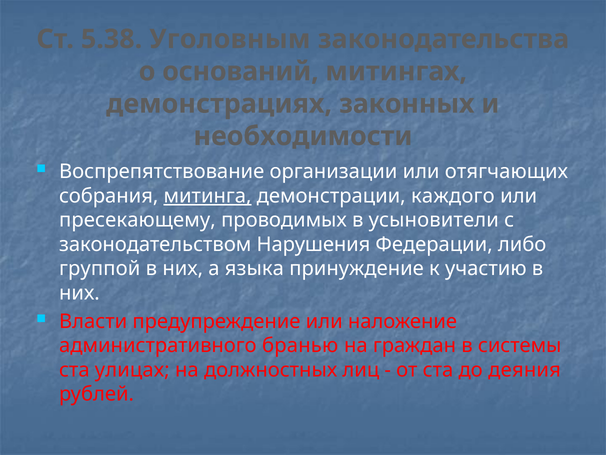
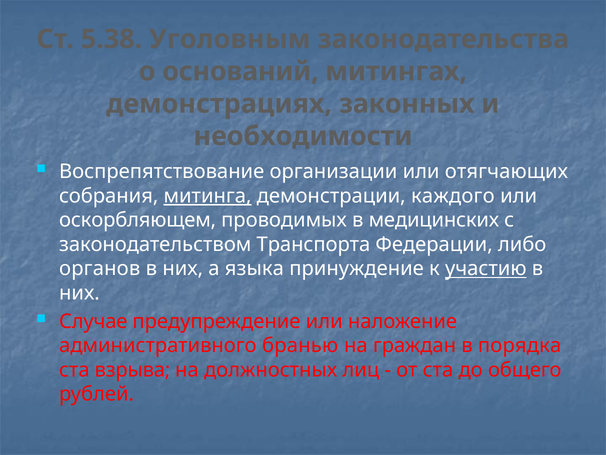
пресекающему: пресекающему -> оскорбляющем
усыновители: усыновители -> медицинских
Нарушения: Нарушения -> Транспорта
группой: группой -> органов
участию underline: none -> present
Власти: Власти -> Случае
системы: системы -> порядка
улицах: улицах -> взрыва
деяния: деяния -> общего
